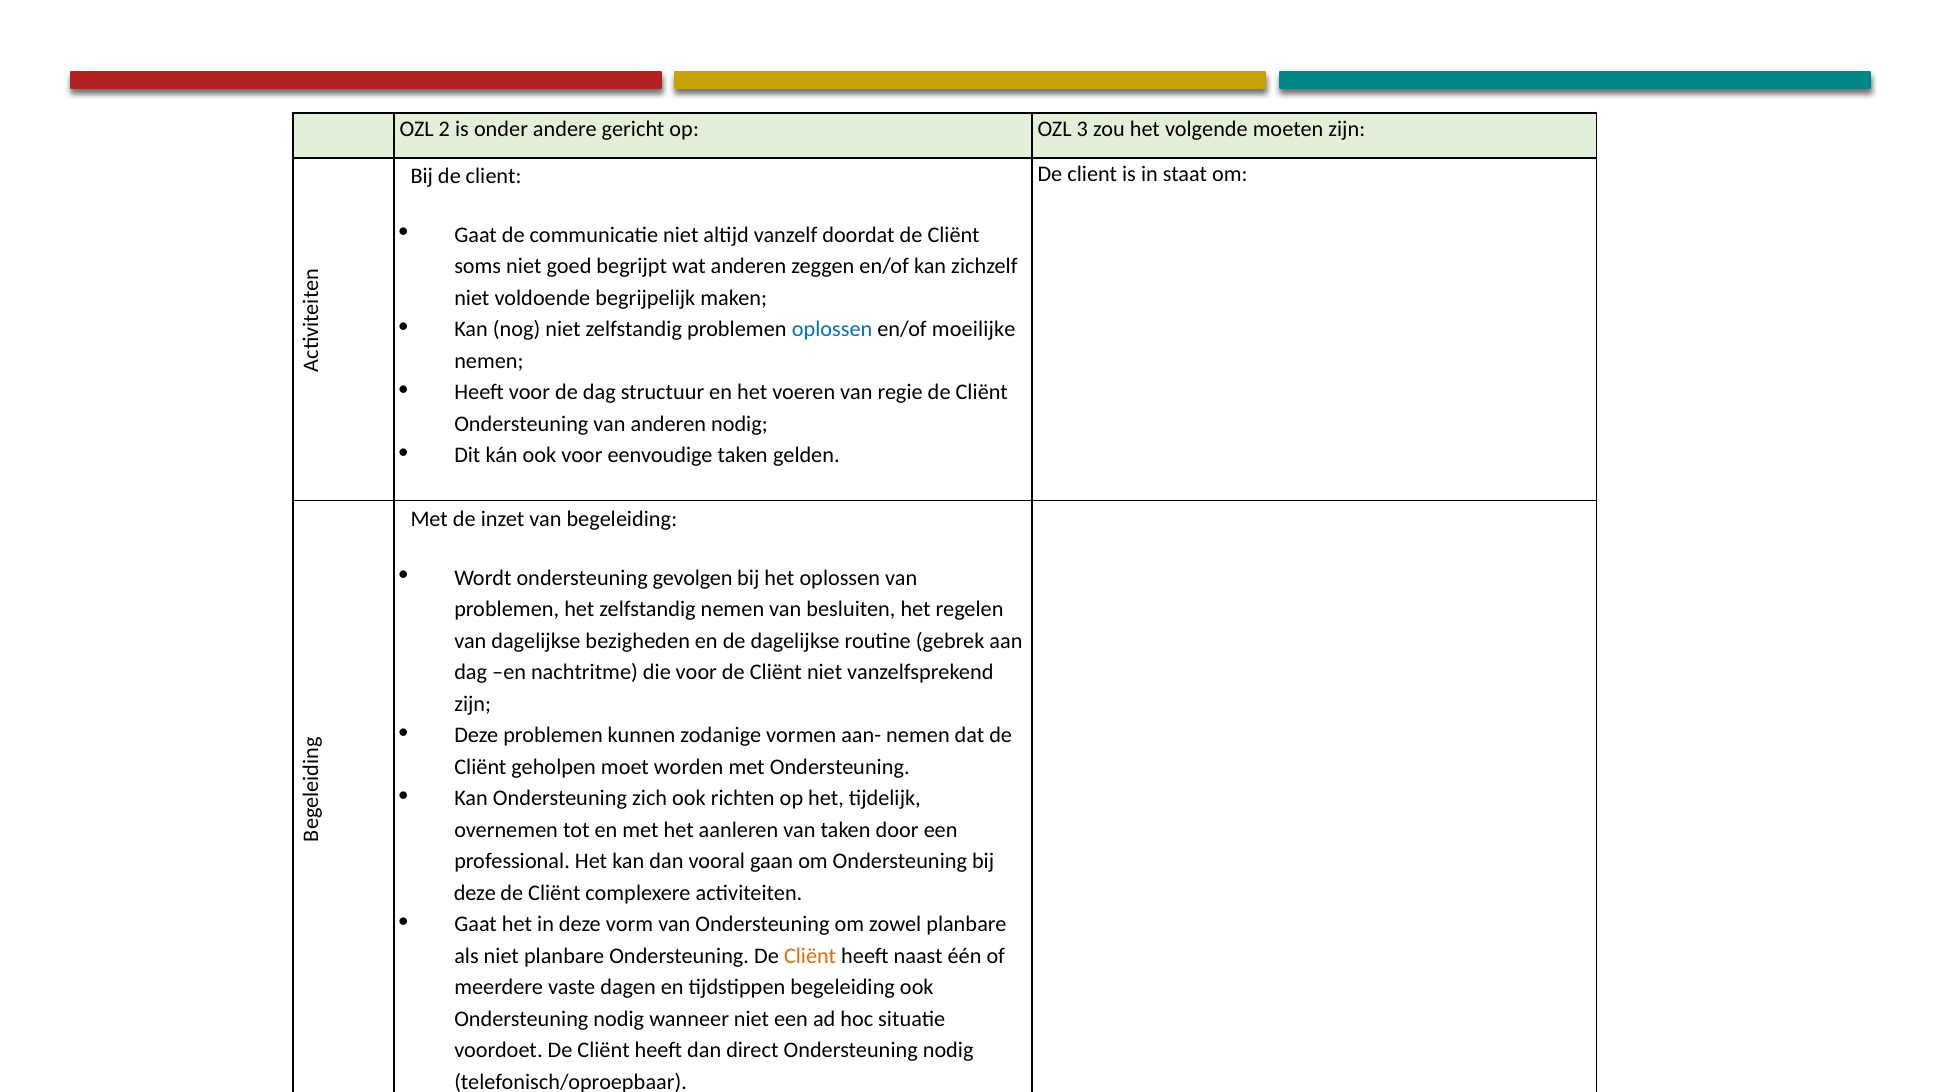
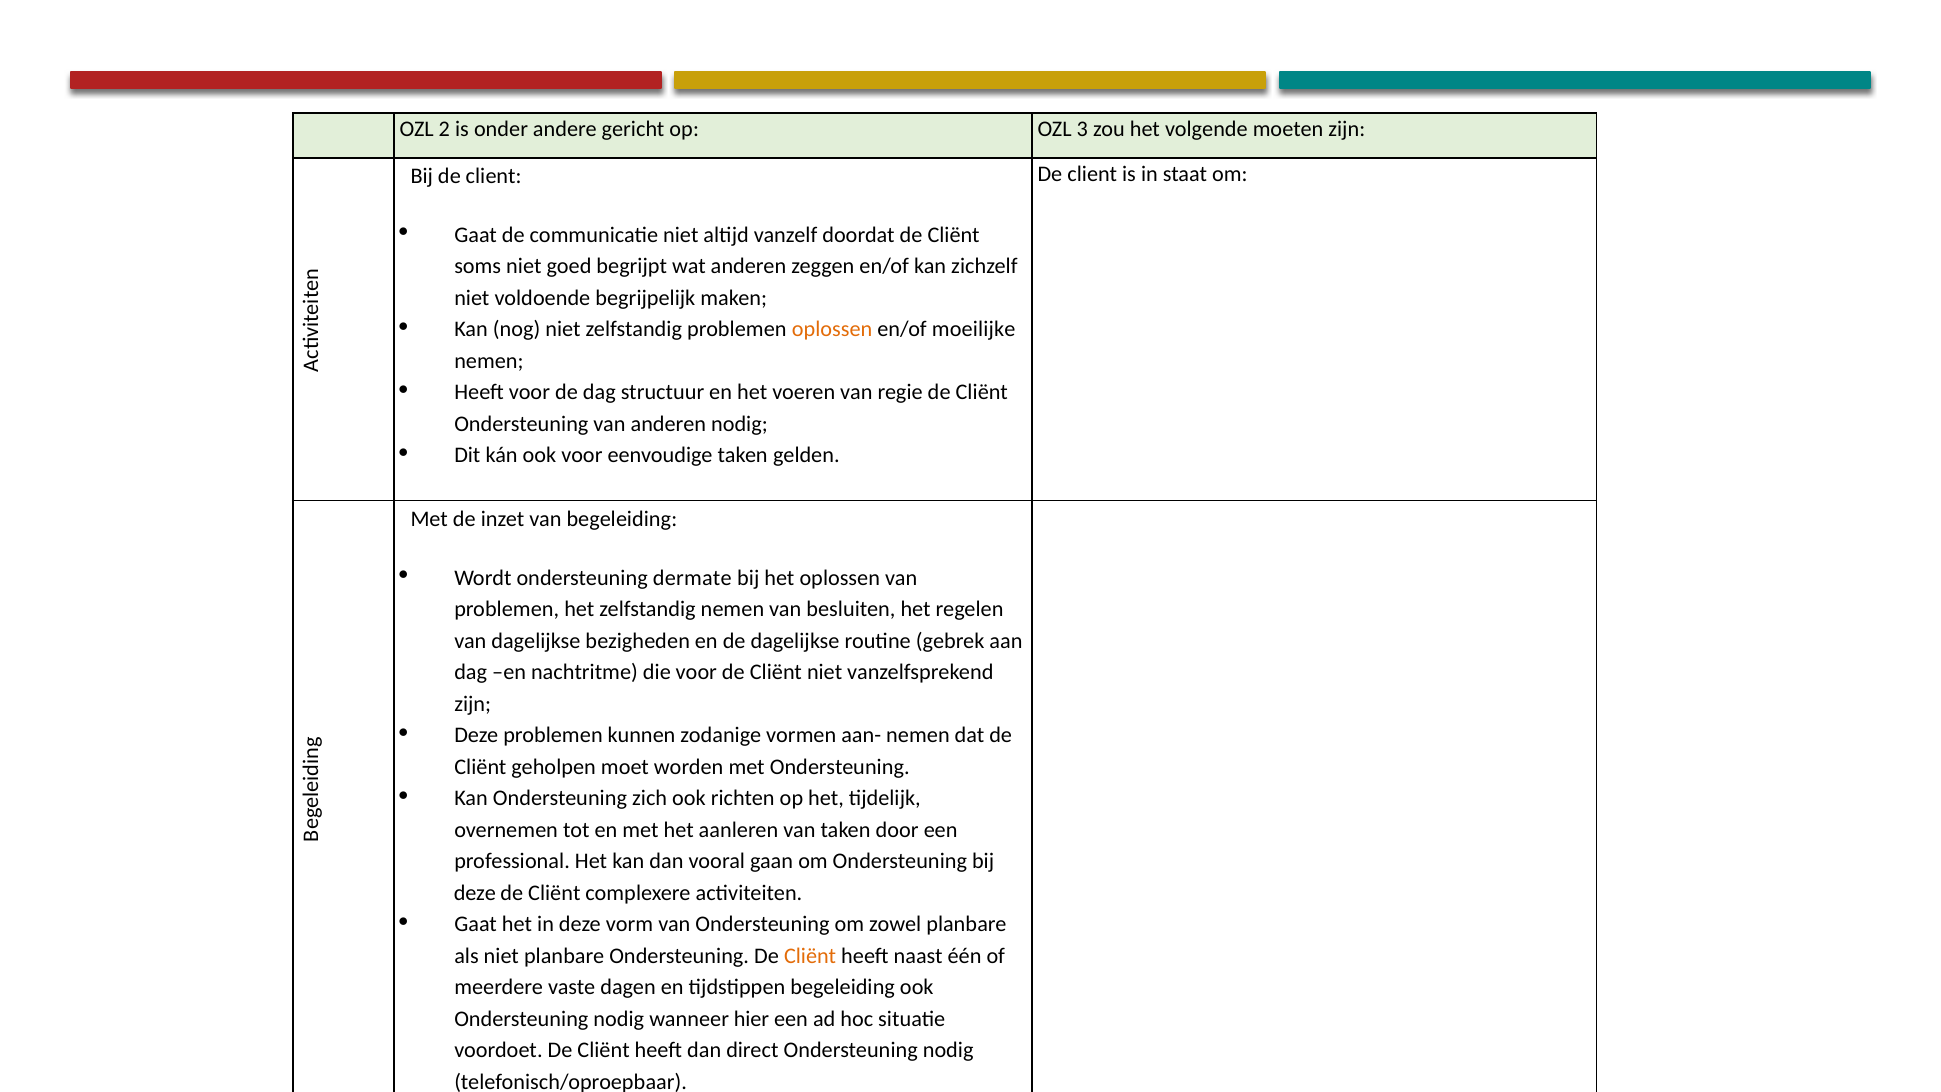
oplossen at (832, 329) colour: blue -> orange
gevolgen: gevolgen -> dermate
wanneer niet: niet -> hier
